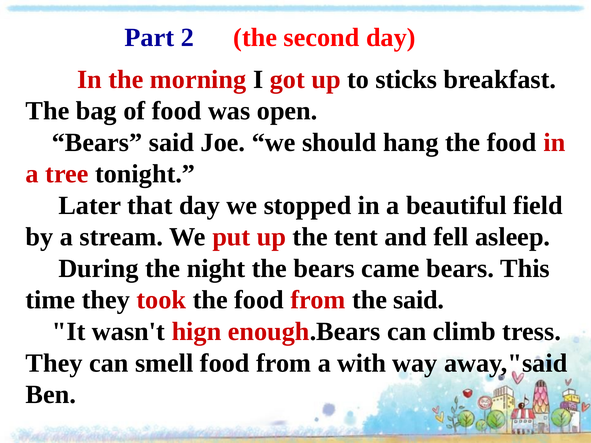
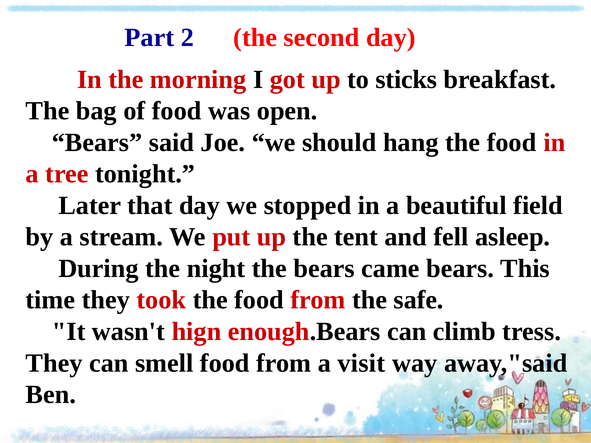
the said: said -> safe
with: with -> visit
